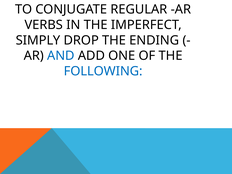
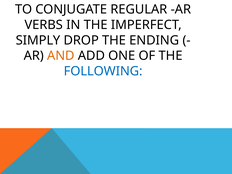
AND colour: blue -> orange
